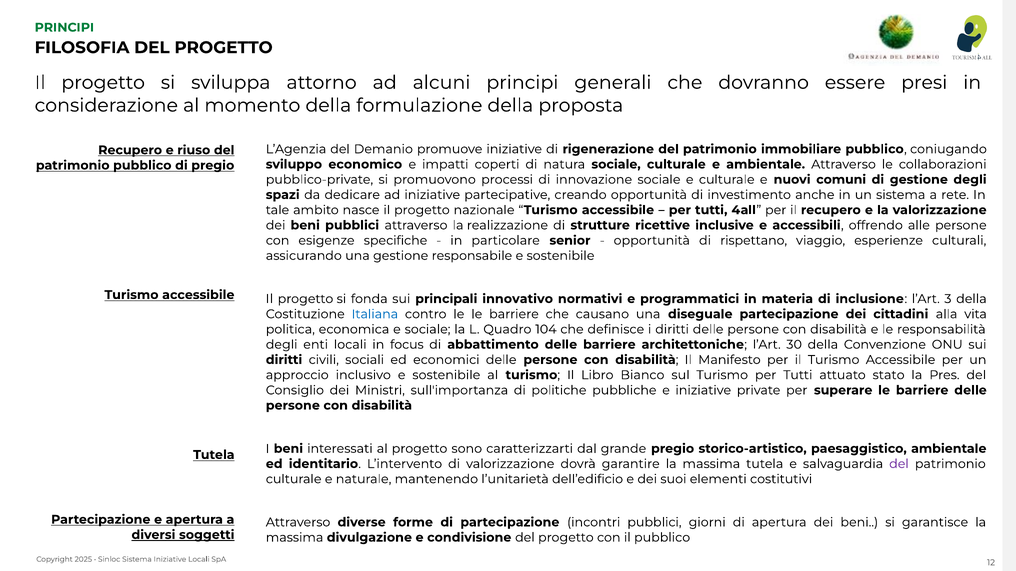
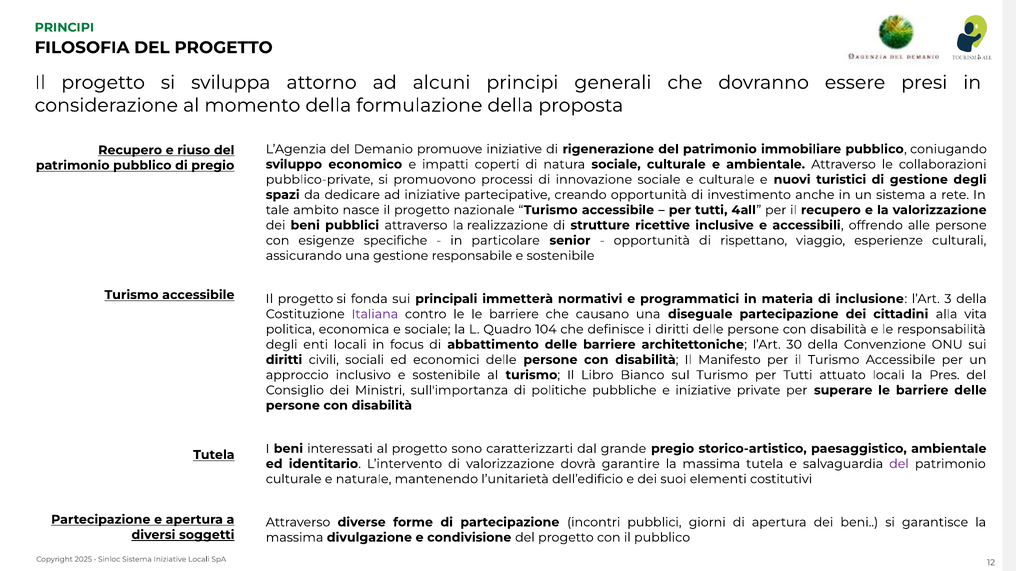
comuni: comuni -> turistici
innovativo: innovativo -> immetterà
Italiana colour: blue -> purple
attuato stato: stato -> locali
